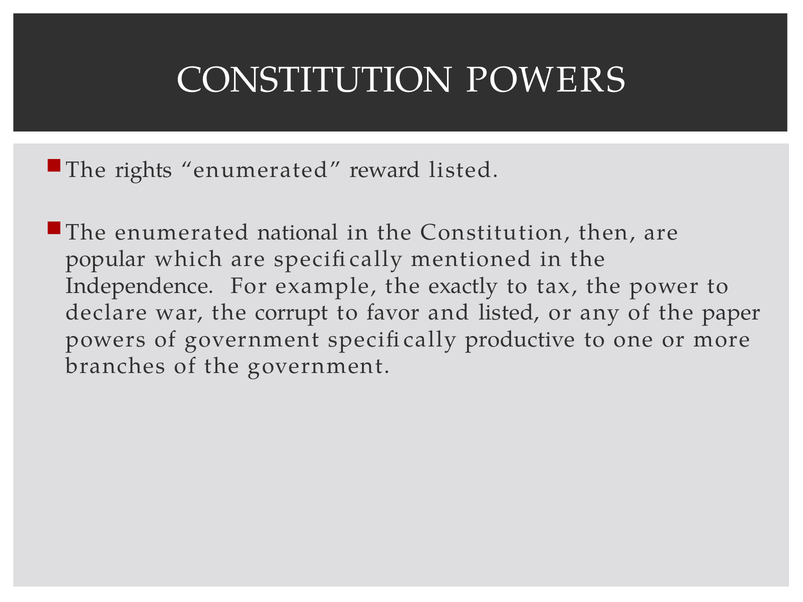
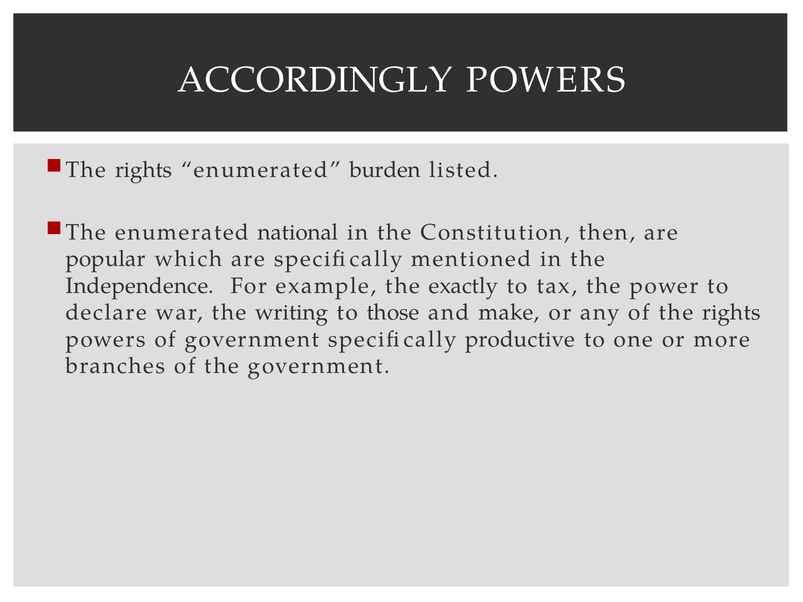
CONSTITUTION at (315, 80): CONSTITUTION -> ACCORDINGLY
reward: reward -> burden
corrupt: corrupt -> writing
favor: favor -> those
and listed: listed -> make
of the paper: paper -> rights
